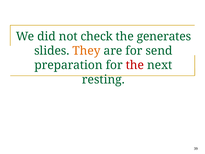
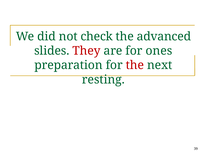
generates: generates -> advanced
They colour: orange -> red
send: send -> ones
